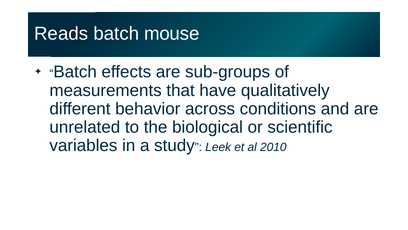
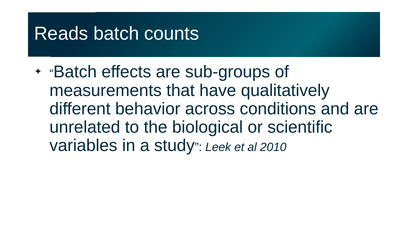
mouse: mouse -> counts
